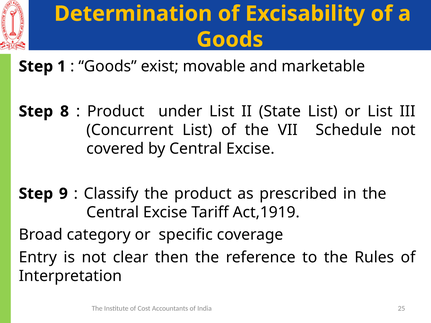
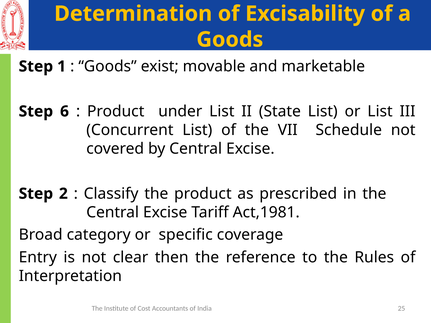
8: 8 -> 6
9: 9 -> 2
Act,1919: Act,1919 -> Act,1981
